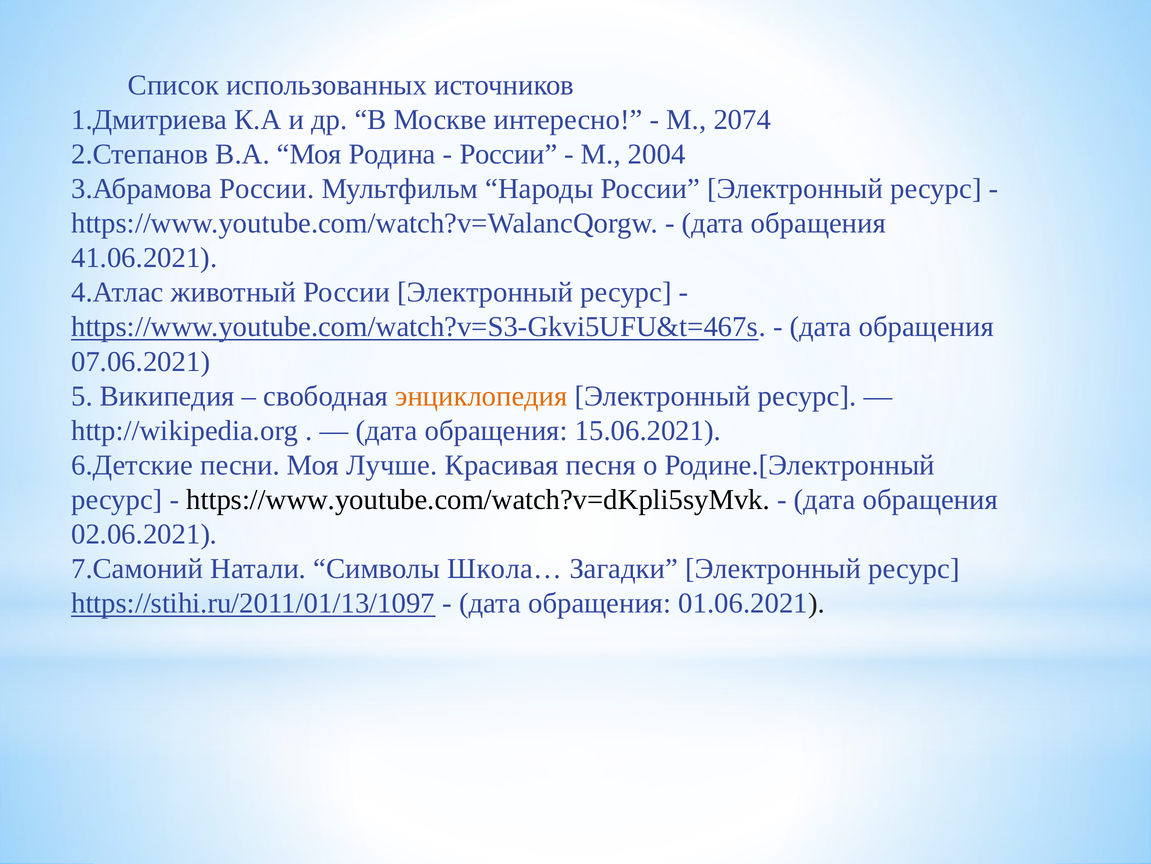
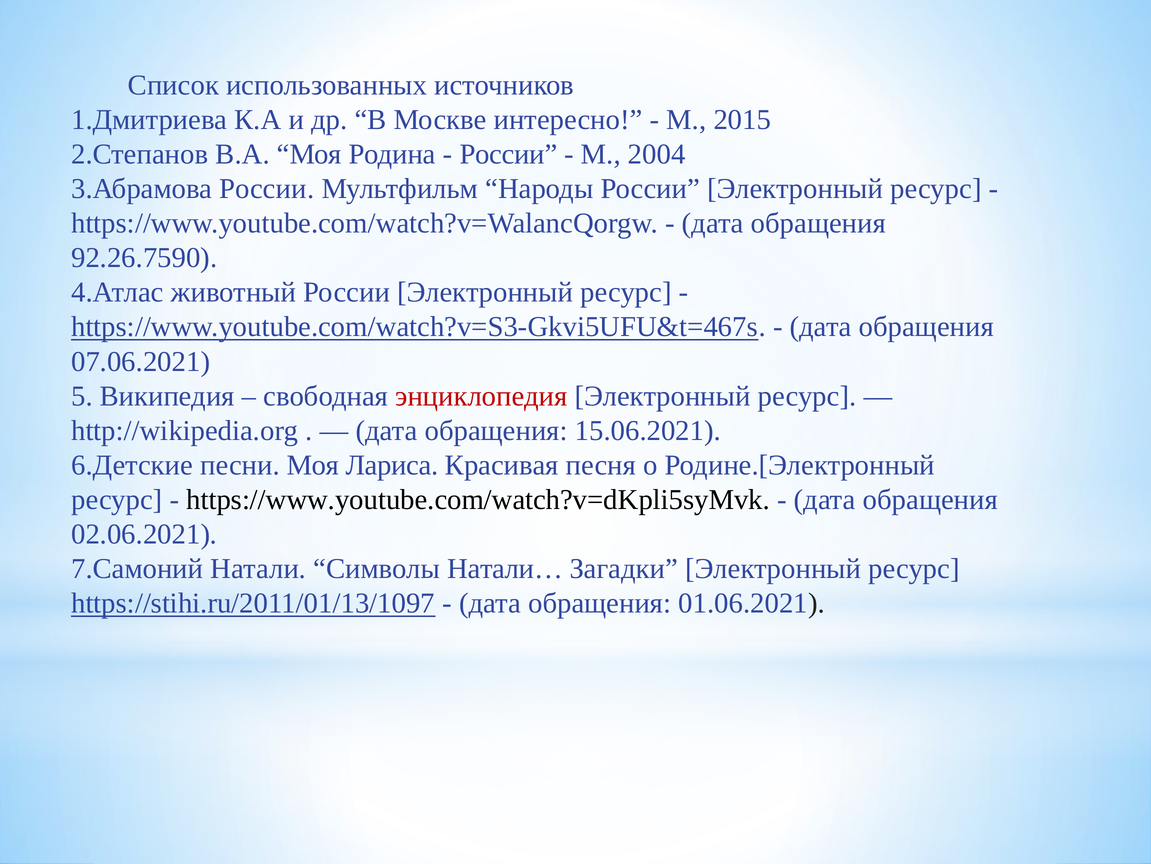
2074: 2074 -> 2015
41.06.2021: 41.06.2021 -> 92.26.7590
энциклопедия colour: orange -> red
Лучше: Лучше -> Лариса
Школа…: Школа… -> Натали…
